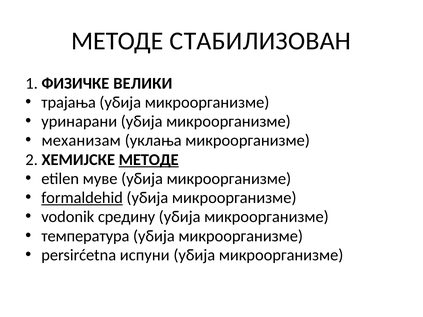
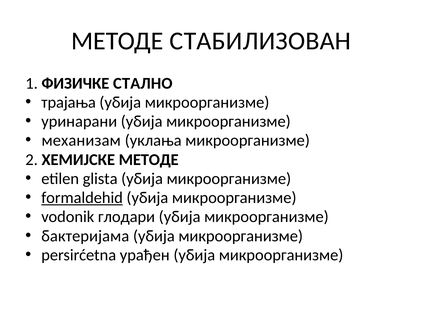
ВЕЛИКИ: ВЕЛИКИ -> СТАЛНО
МЕТОДЕ at (149, 160) underline: present -> none
муве: муве -> glista
средину: средину -> глодари
температура: температура -> бактеријама
испуни: испуни -> урађен
